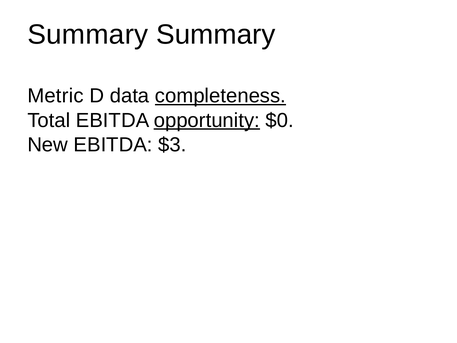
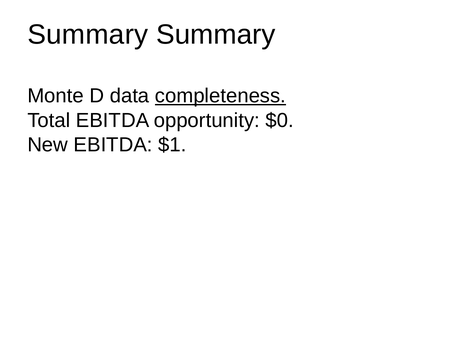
Metric: Metric -> Monte
opportunity underline: present -> none
$3: $3 -> $1
